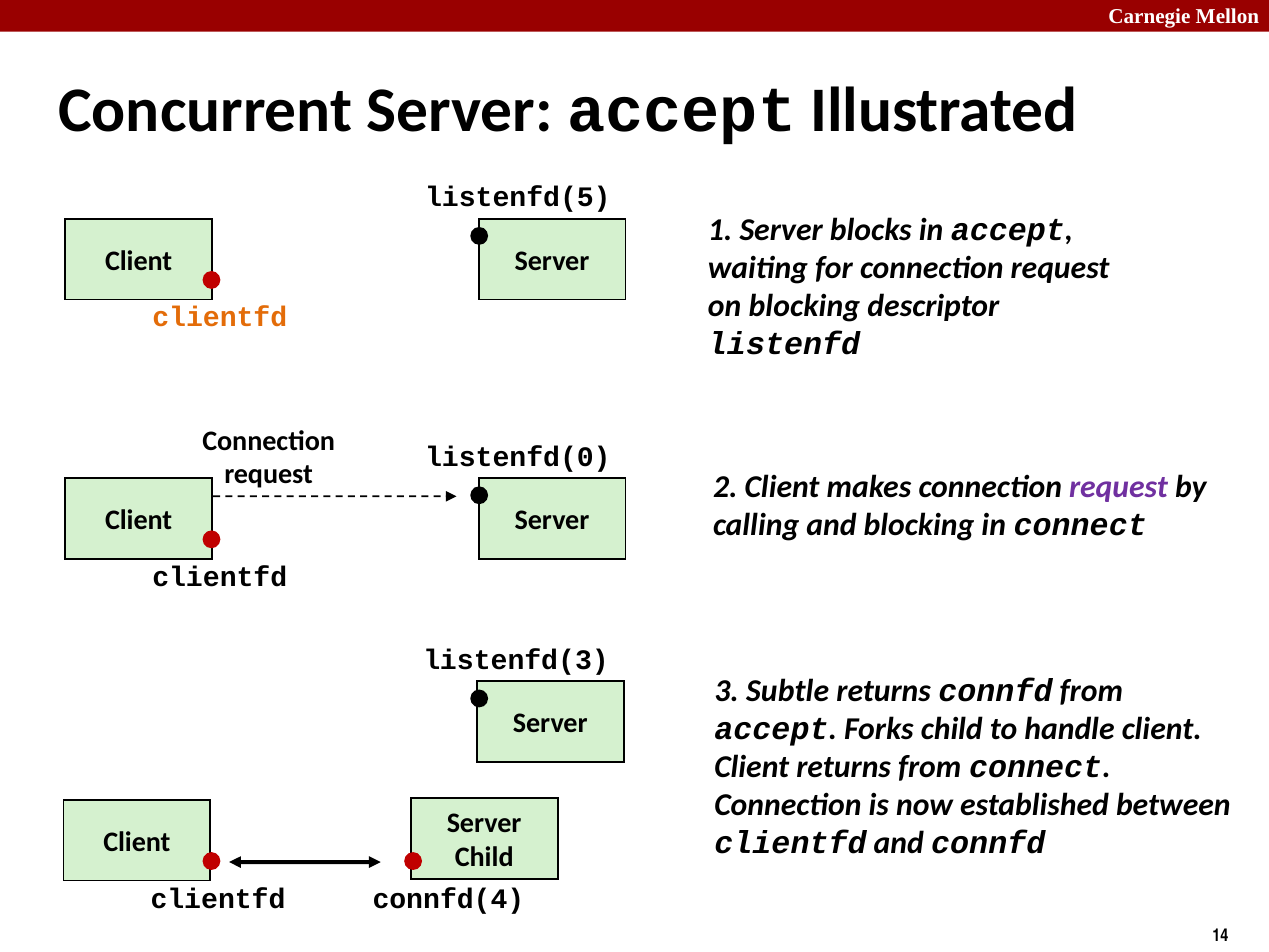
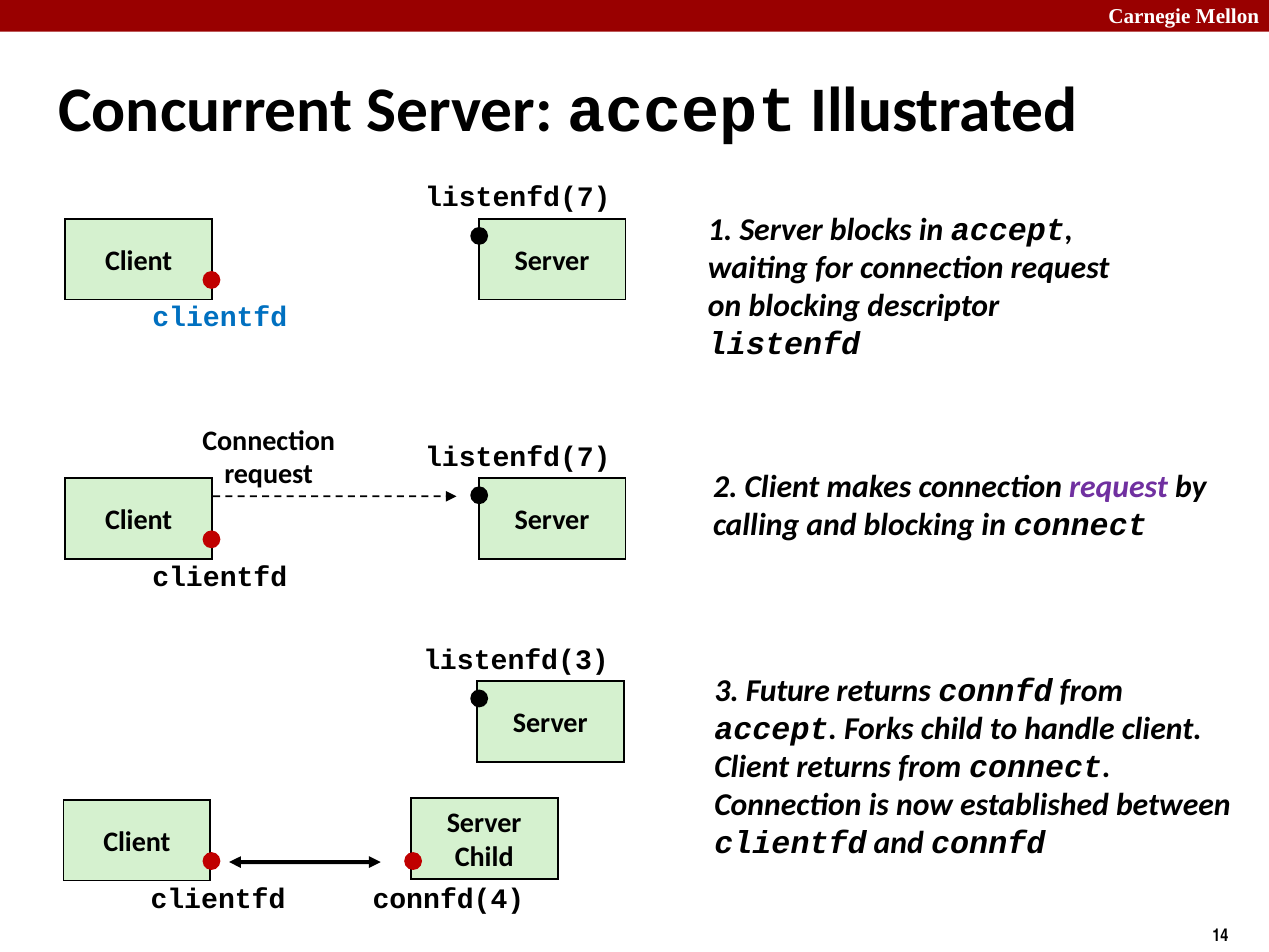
listenfd(5 at (518, 197): listenfd(5 -> listenfd(7
clientfd at (220, 318) colour: orange -> blue
listenfd(0 at (518, 457): listenfd(0 -> listenfd(7
Subtle: Subtle -> Future
